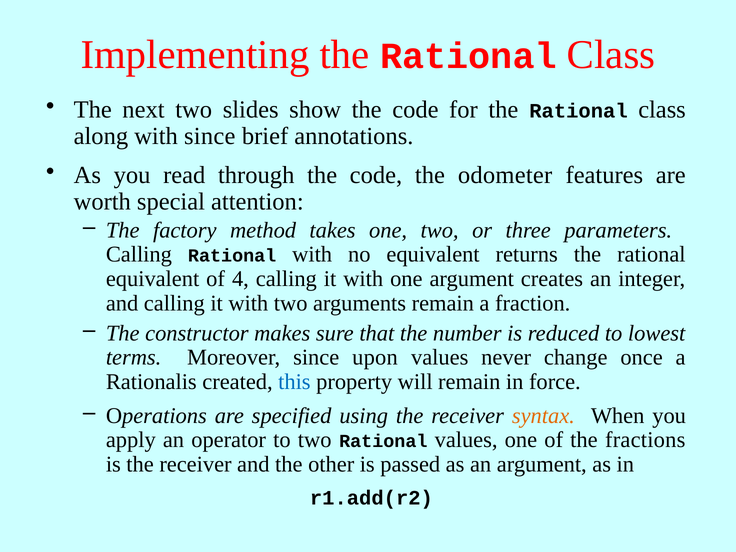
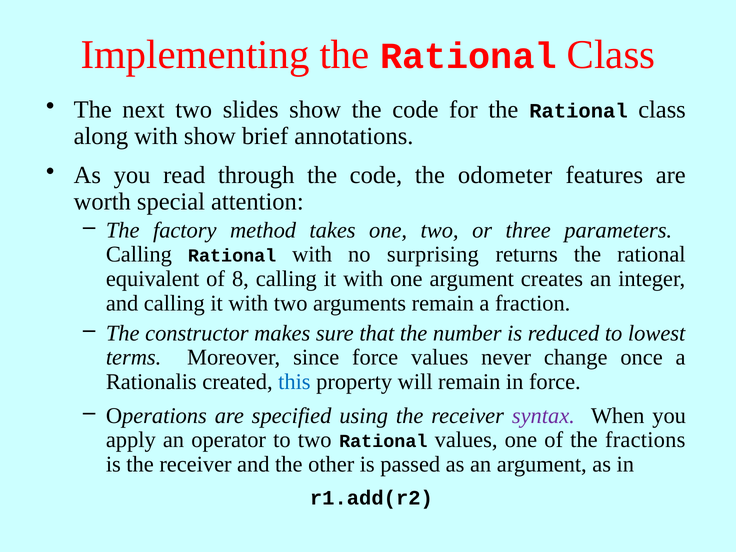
with since: since -> show
no equivalent: equivalent -> surprising
4: 4 -> 8
since upon: upon -> force
syntax colour: orange -> purple
